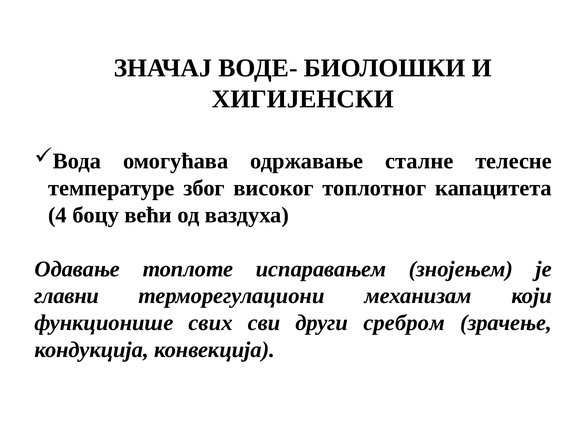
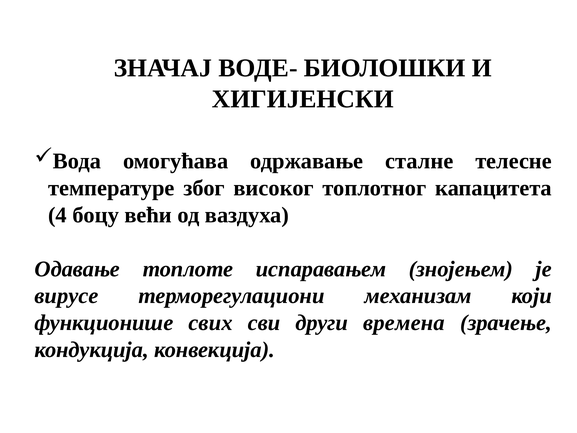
главни: главни -> вирусе
сребром: сребром -> времена
